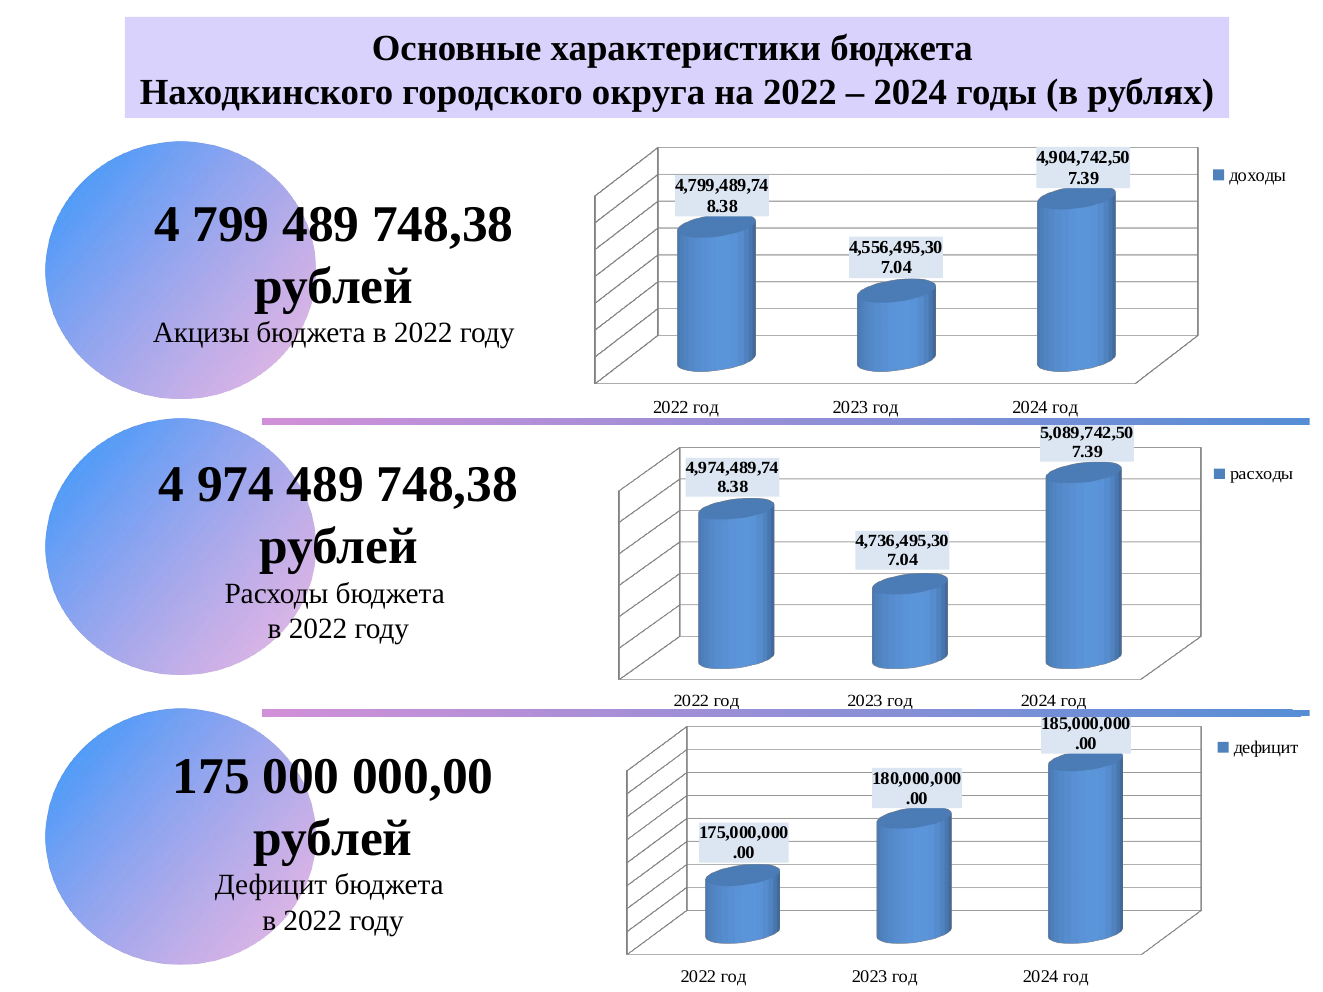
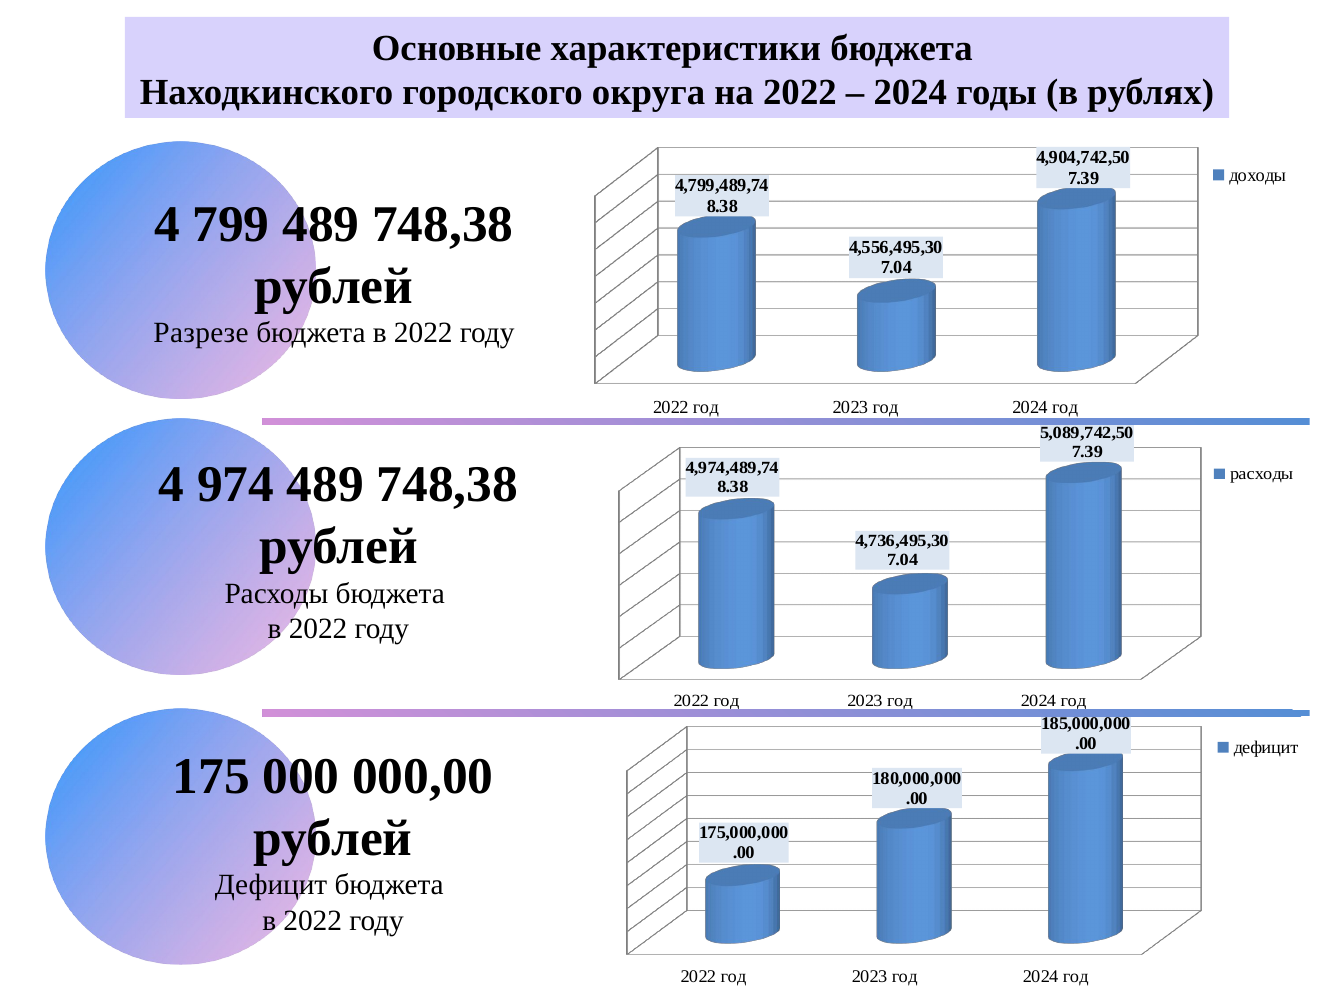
Акцизы: Акцизы -> Разрезе
